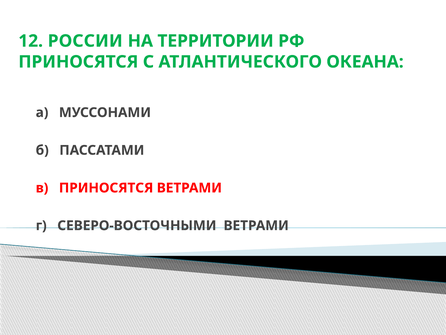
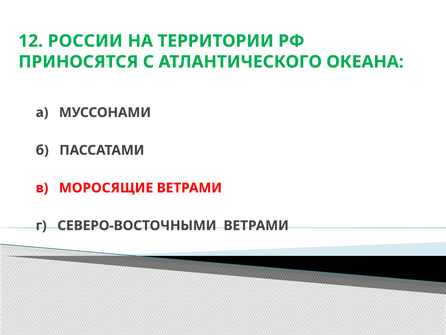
в ПРИНОСЯТСЯ: ПРИНОСЯТСЯ -> МОРОСЯЩИЕ
